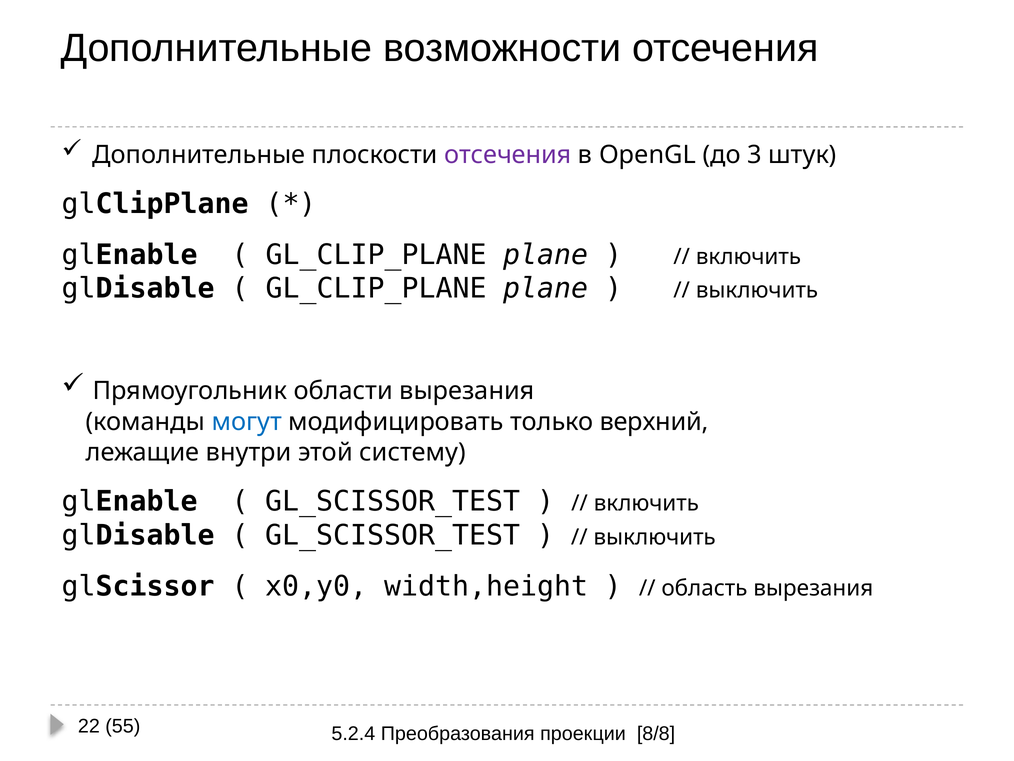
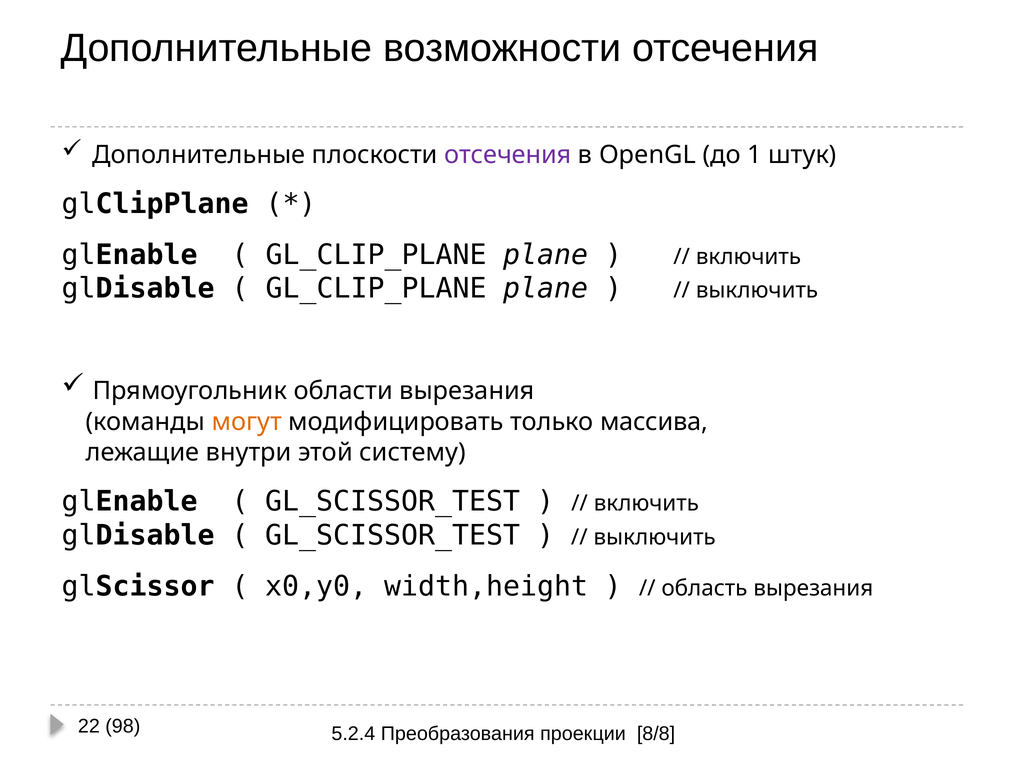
3: 3 -> 1
могут colour: blue -> orange
верхний: верхний -> массива
55: 55 -> 98
